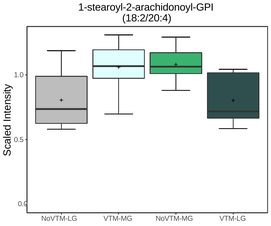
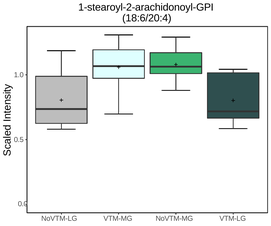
18:2/20:4: 18:2/20:4 -> 18:6/20:4
